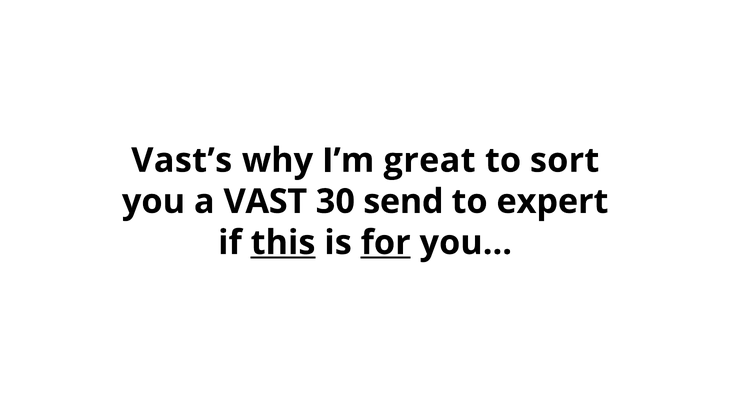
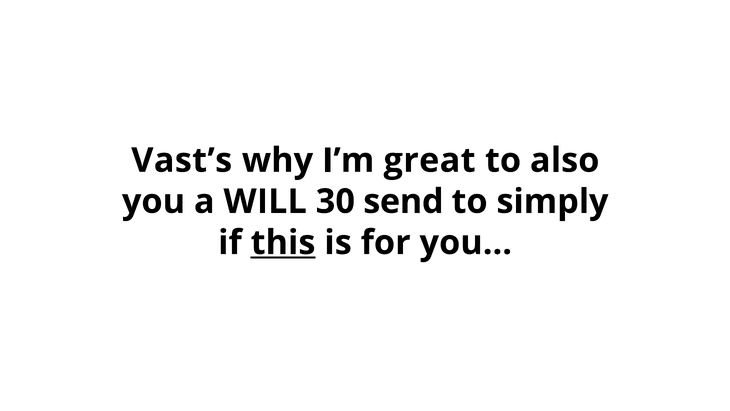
sort: sort -> also
VAST: VAST -> WILL
expert: expert -> simply
for underline: present -> none
